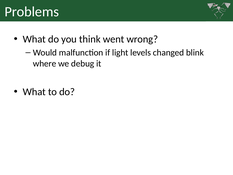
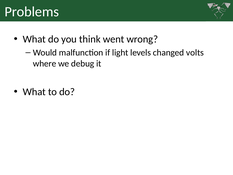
blink: blink -> volts
